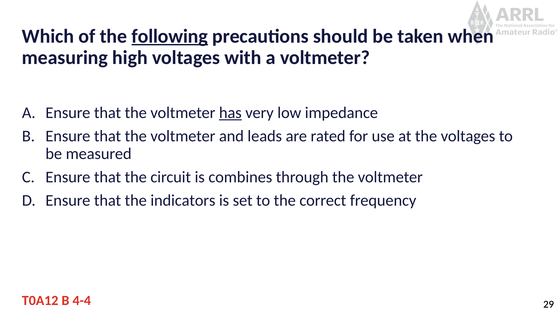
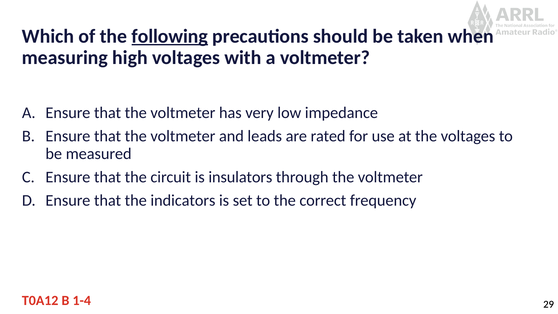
has underline: present -> none
combines: combines -> insulators
4-4: 4-4 -> 1-4
